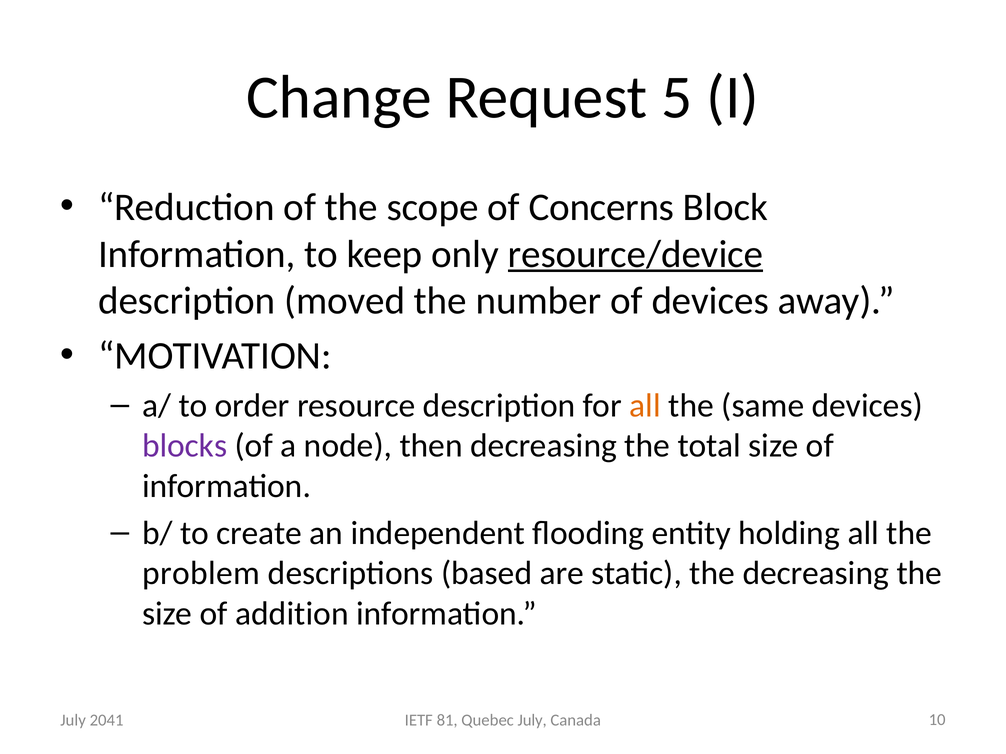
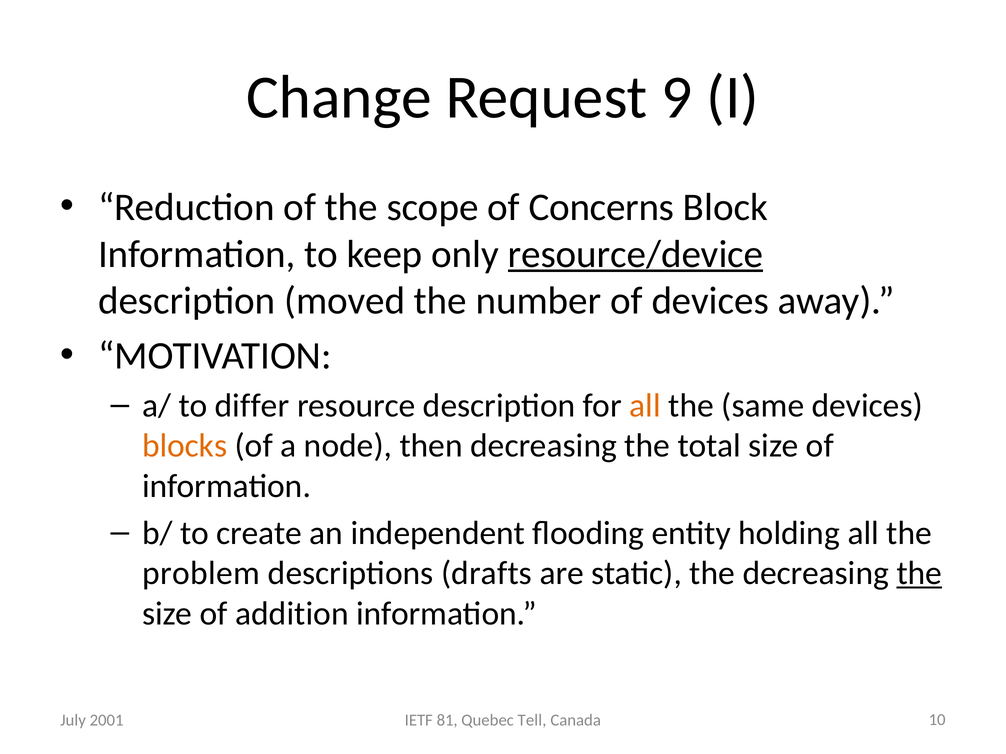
5: 5 -> 9
order: order -> differ
blocks colour: purple -> orange
based: based -> drafts
the at (919, 574) underline: none -> present
2041: 2041 -> 2001
Quebec July: July -> Tell
